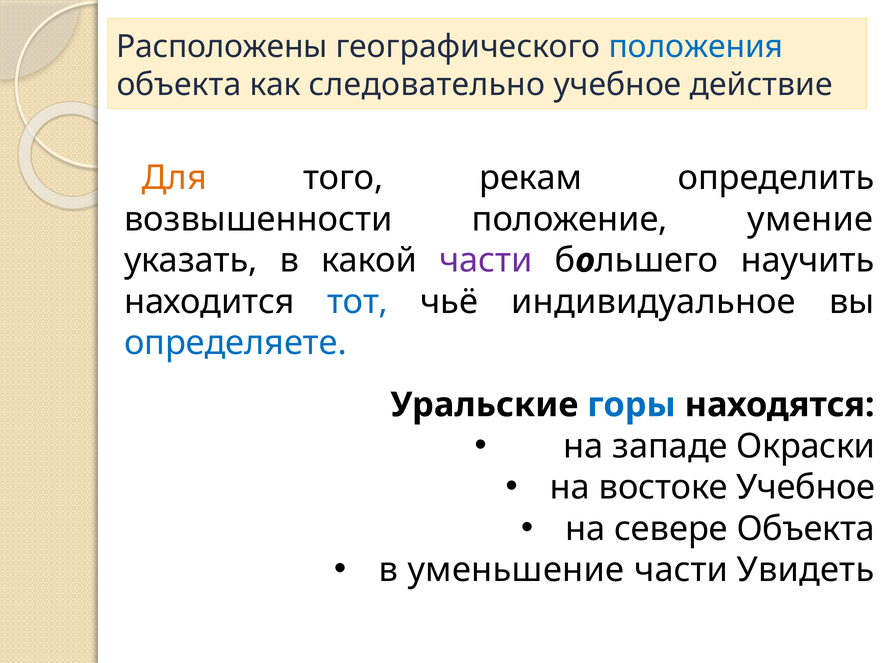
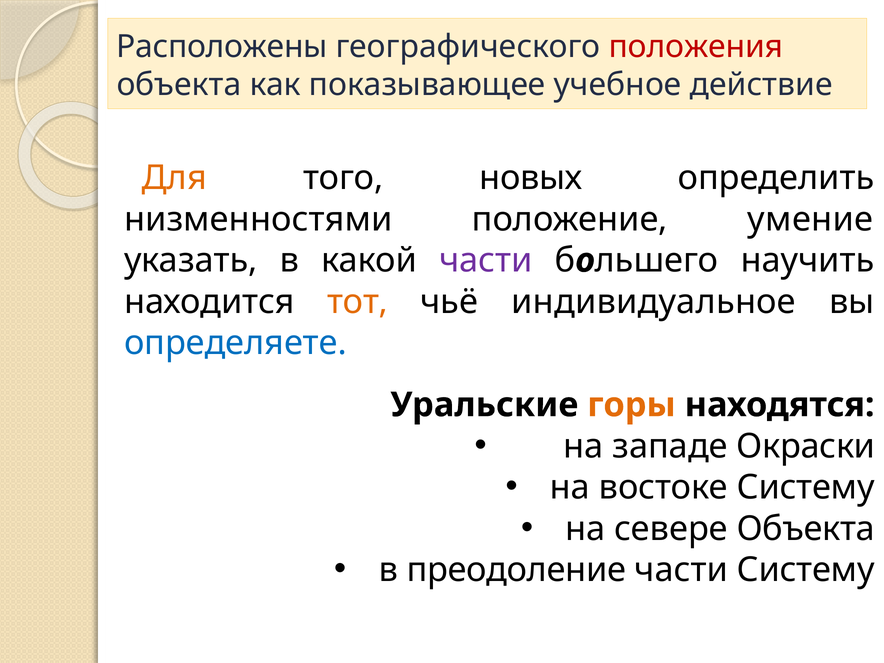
положения colour: blue -> red
следовательно: следовательно -> показывающее
рекам: рекам -> новых
возвышенности: возвышенности -> низменностями
тот colour: blue -> orange
горы colour: blue -> orange
востоке Учебное: Учебное -> Систему
уменьшение: уменьшение -> преодоление
части Увидеть: Увидеть -> Систему
